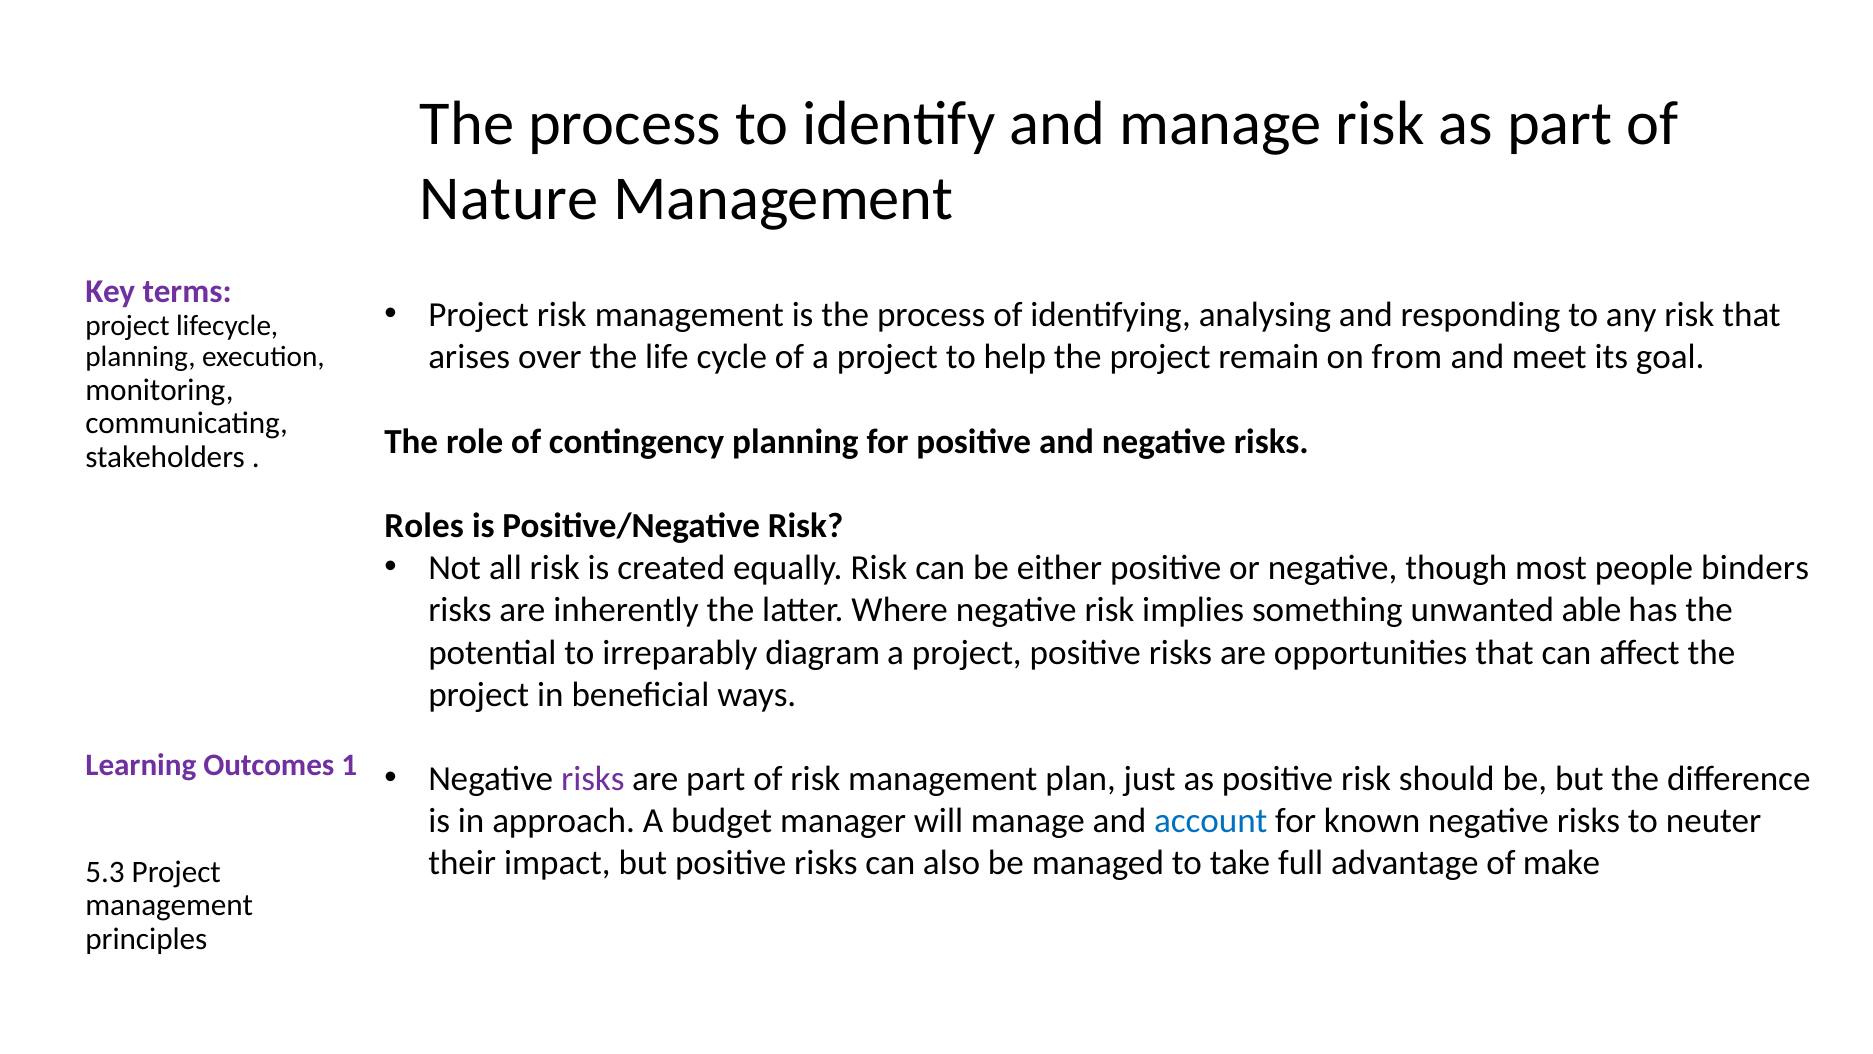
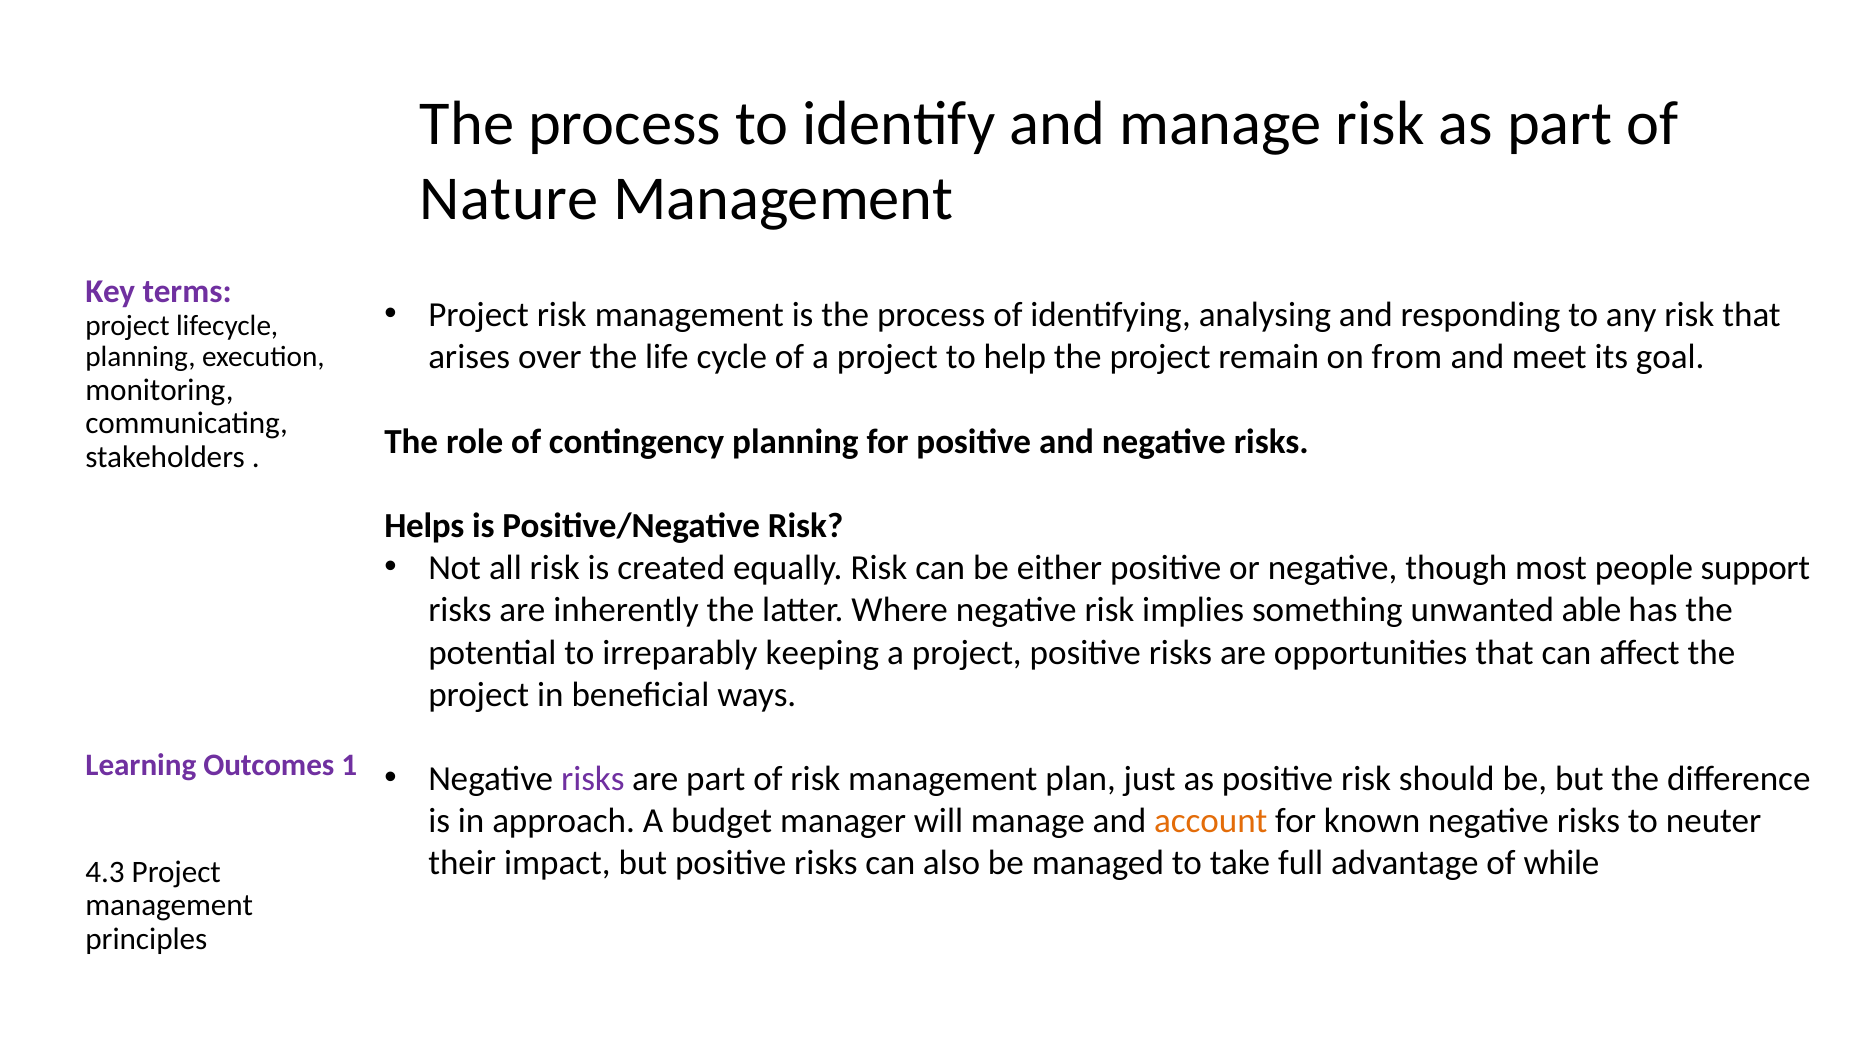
Roles: Roles -> Helps
binders: binders -> support
diagram: diagram -> keeping
account colour: blue -> orange
make: make -> while
5.3: 5.3 -> 4.3
